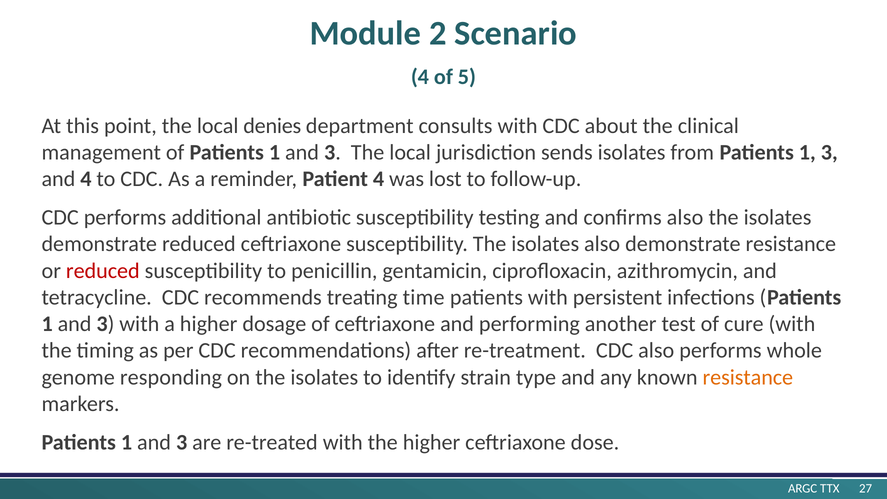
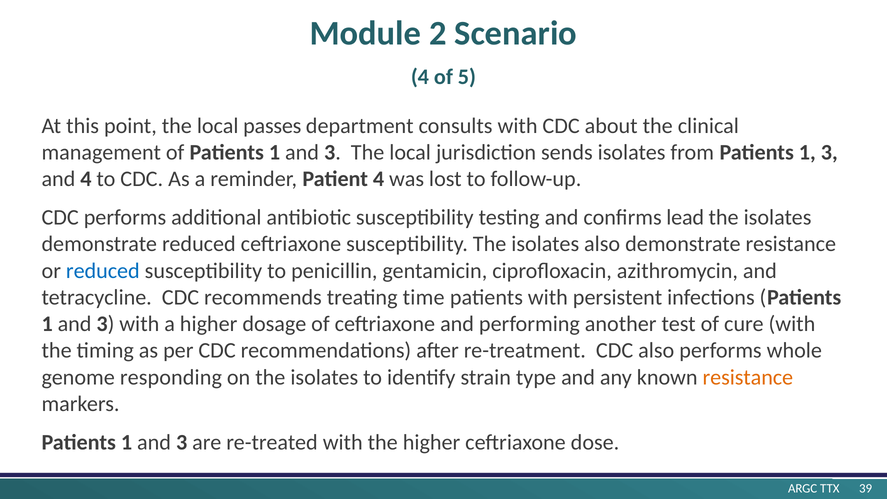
denies: denies -> passes
confirms also: also -> lead
reduced at (103, 271) colour: red -> blue
27: 27 -> 39
